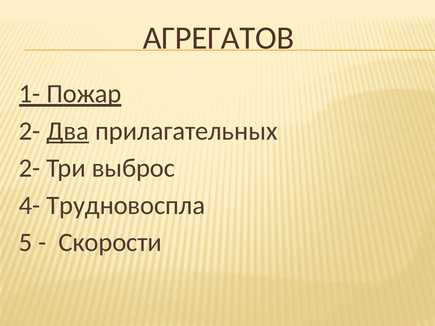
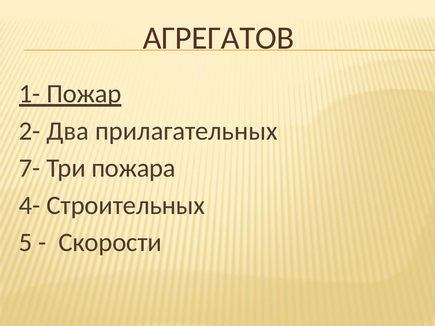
Два underline: present -> none
2- at (30, 168): 2- -> 7-
выброс: выброс -> пожара
Трудновоспла: Трудновоспла -> Строительных
